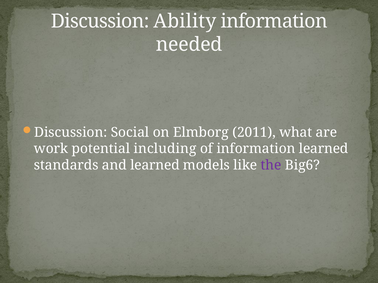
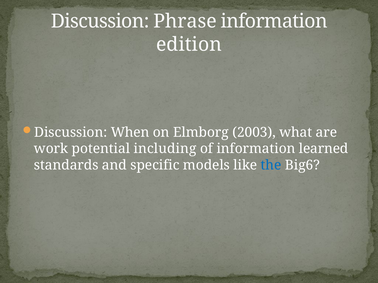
Ability: Ability -> Phrase
needed: needed -> edition
Social: Social -> When
2011: 2011 -> 2003
and learned: learned -> specific
the colour: purple -> blue
